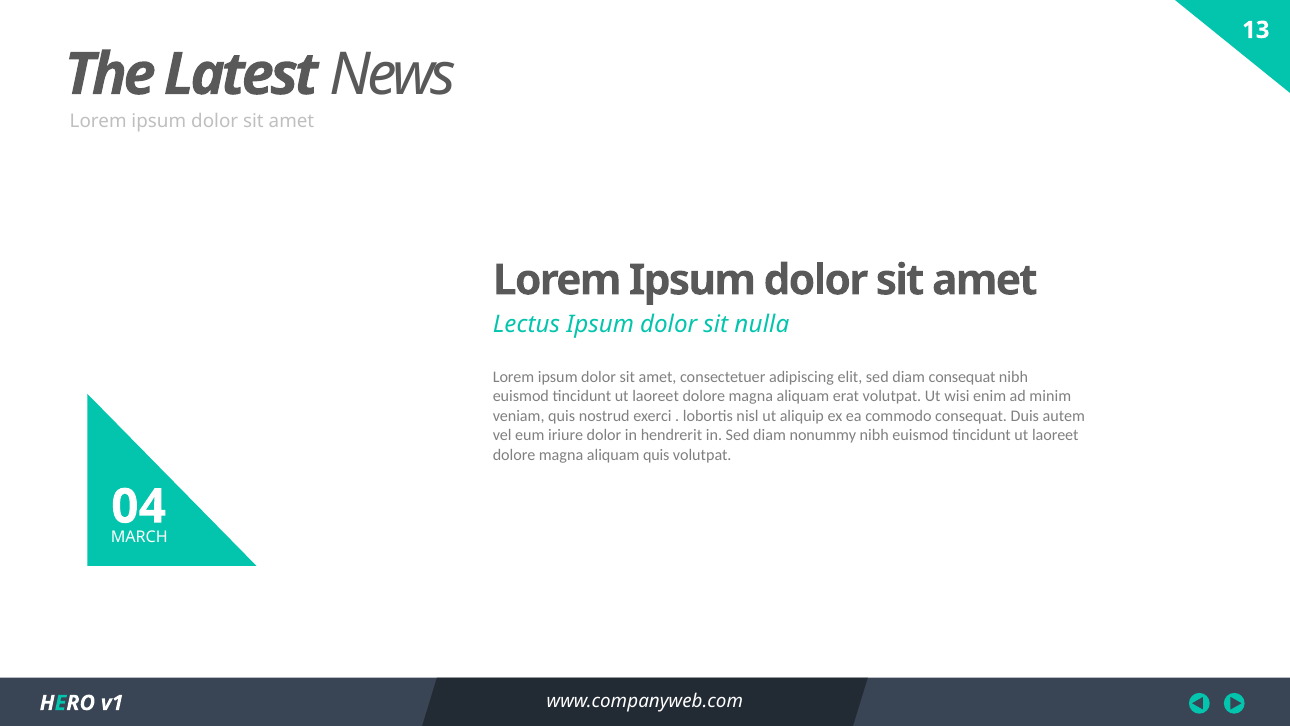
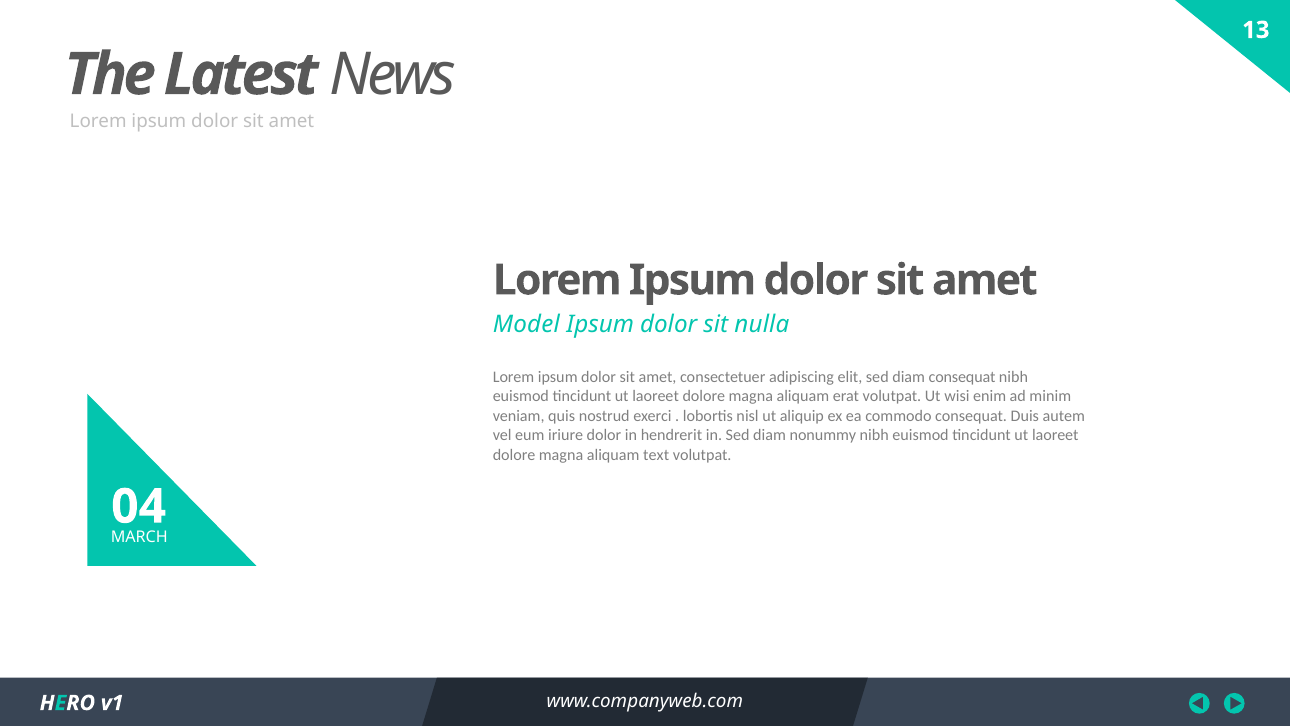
Lectus: Lectus -> Model
aliquam quis: quis -> text
